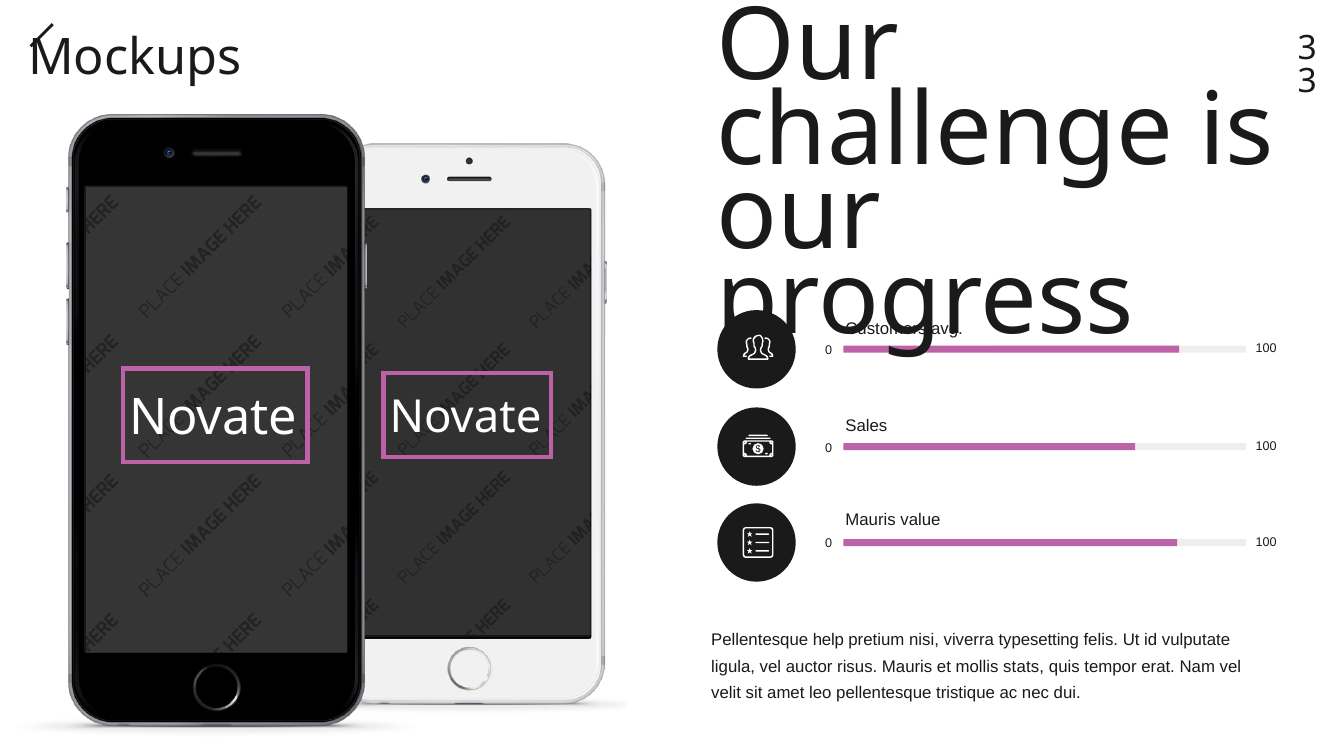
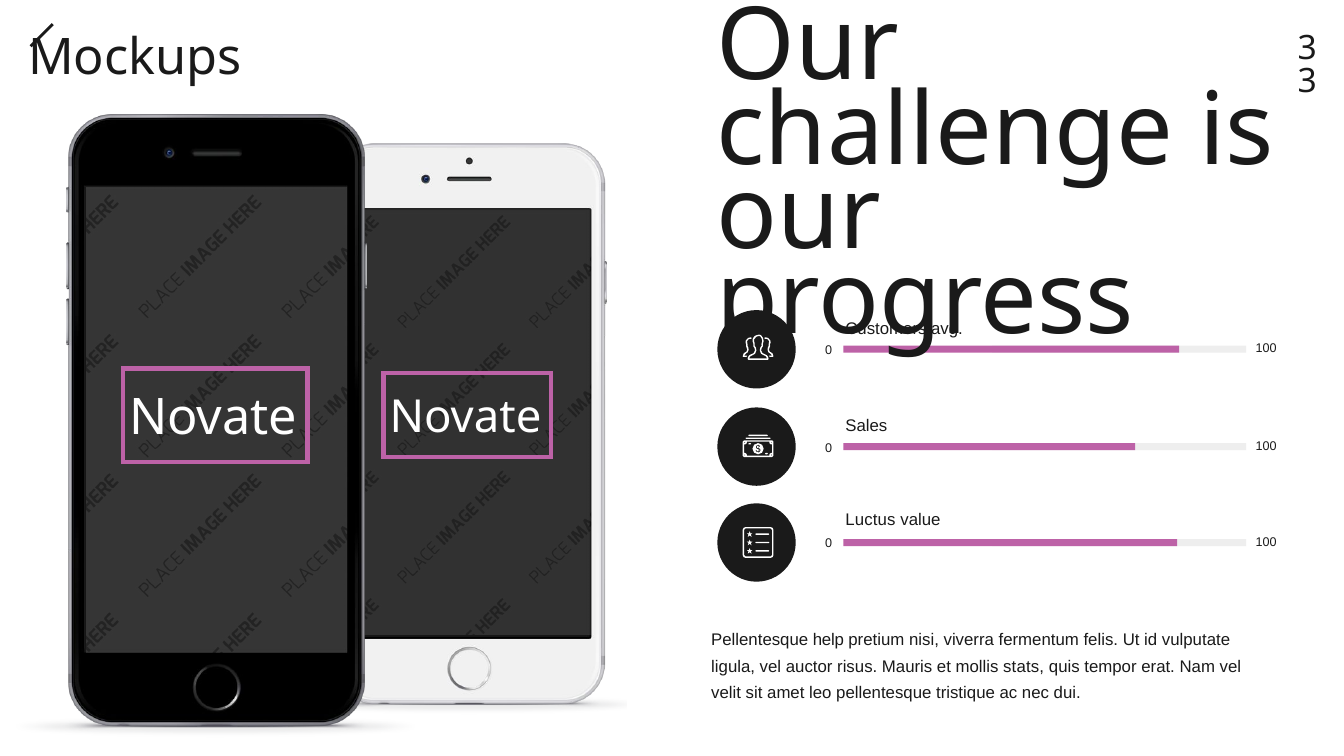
Mauris at (871, 520): Mauris -> Luctus
typesetting: typesetting -> fermentum
